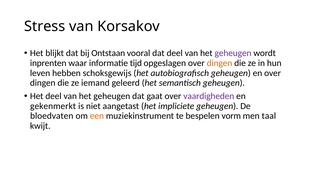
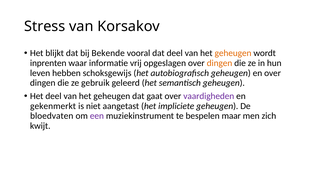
Ontstaan: Ontstaan -> Bekende
geheugen at (233, 53) colour: purple -> orange
tijd: tijd -> vrij
iemand: iemand -> gebruik
een colour: orange -> purple
vorm: vorm -> maar
taal: taal -> zich
